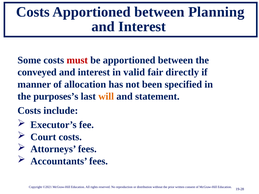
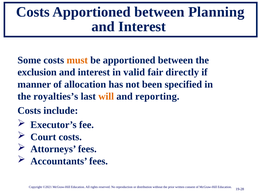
must colour: red -> orange
conveyed: conveyed -> exclusion
purposes’s: purposes’s -> royalties’s
statement: statement -> reporting
